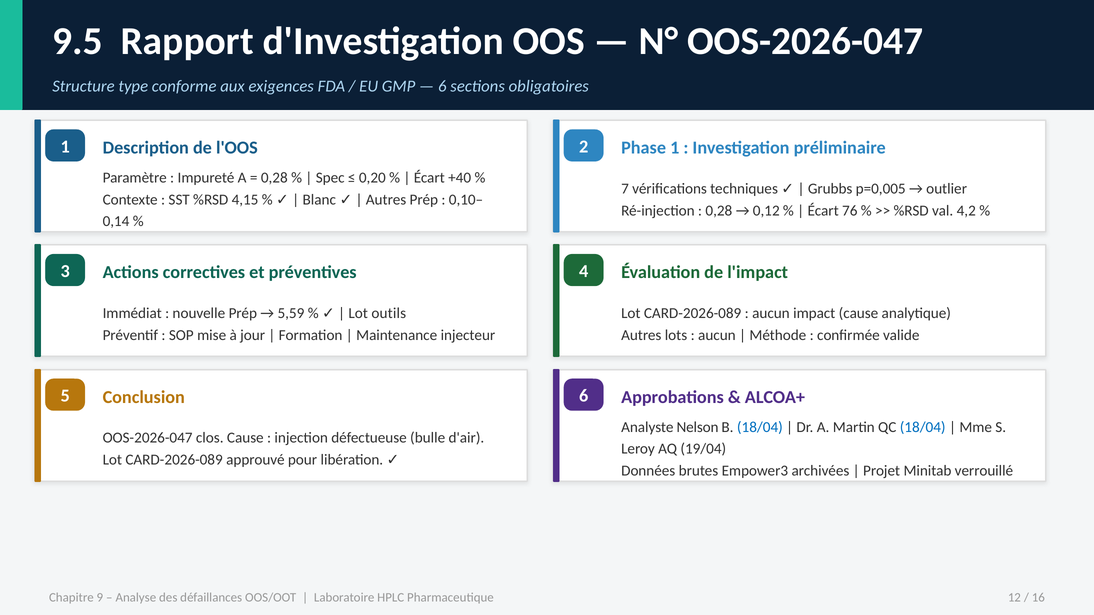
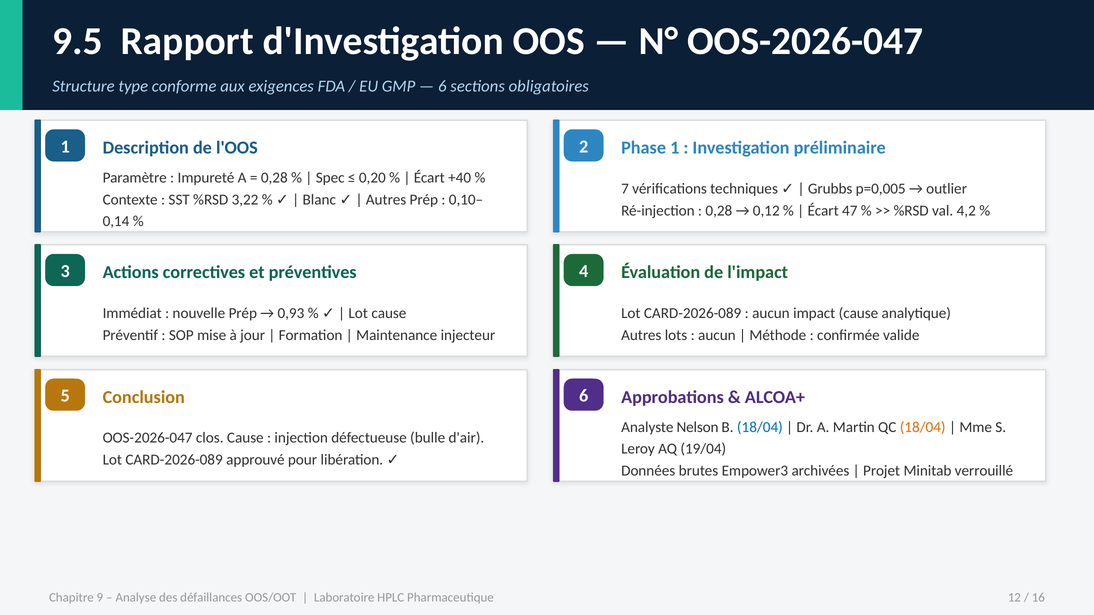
4,15: 4,15 -> 3,22
76: 76 -> 47
5,59: 5,59 -> 0,93
Lot outils: outils -> cause
18/04 at (923, 427) colour: blue -> orange
